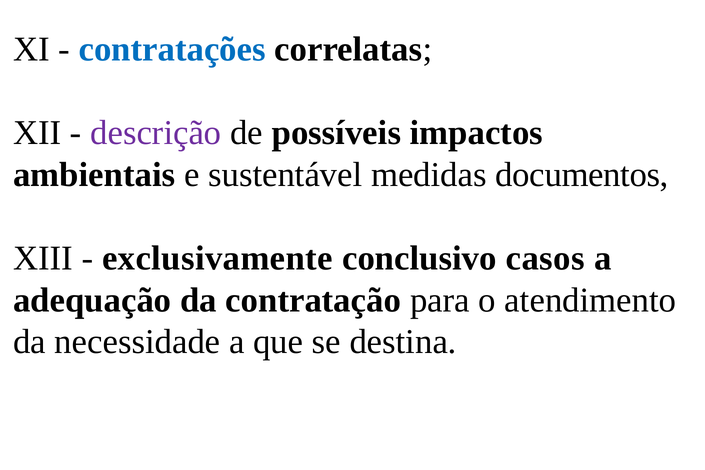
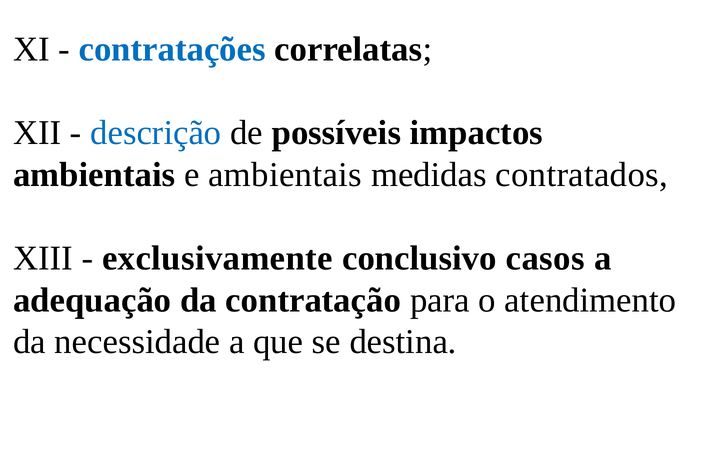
descrição colour: purple -> blue
e sustentável: sustentável -> ambientais
documentos: documentos -> contratados
